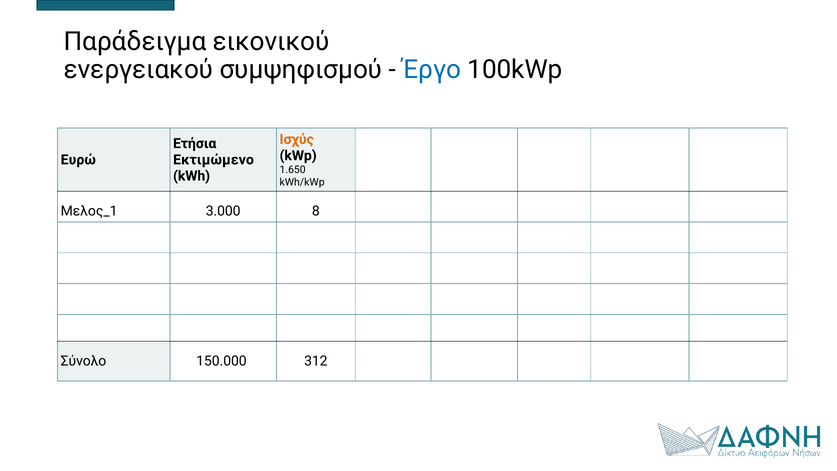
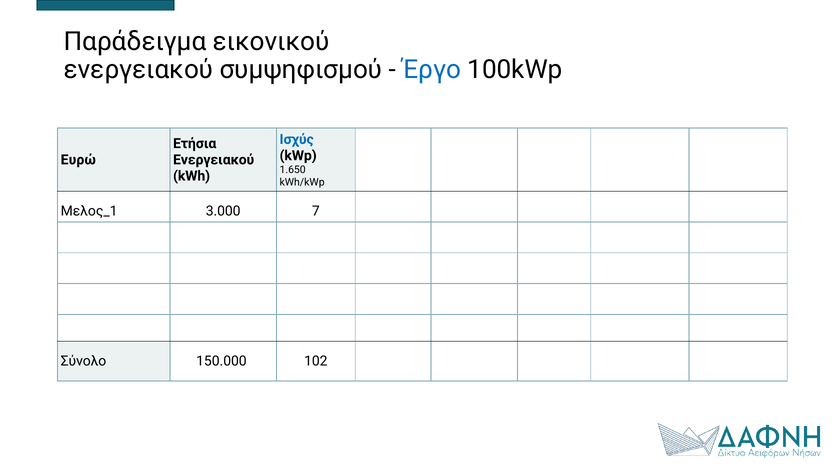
Ισχύς colour: orange -> blue
Εκτιμώμενο at (214, 160): Εκτιμώμενο -> Ενεργειακού
8: 8 -> 7
312: 312 -> 102
